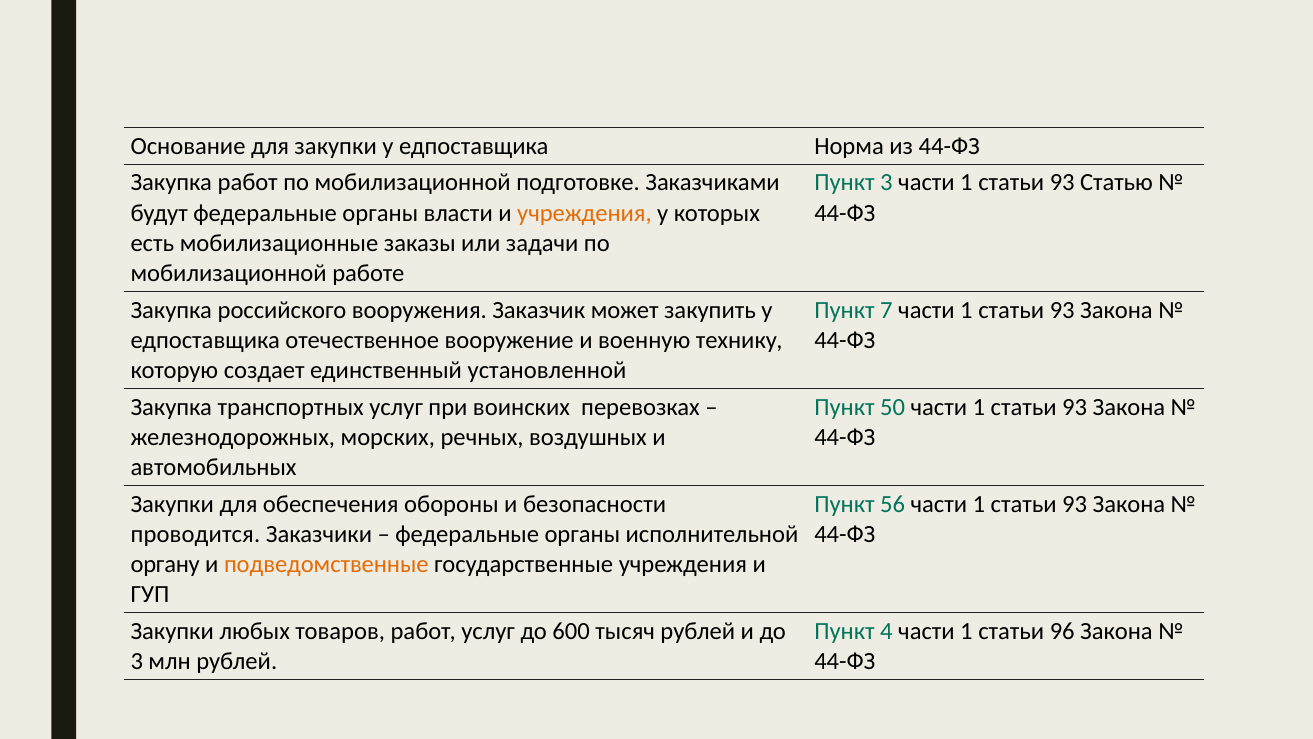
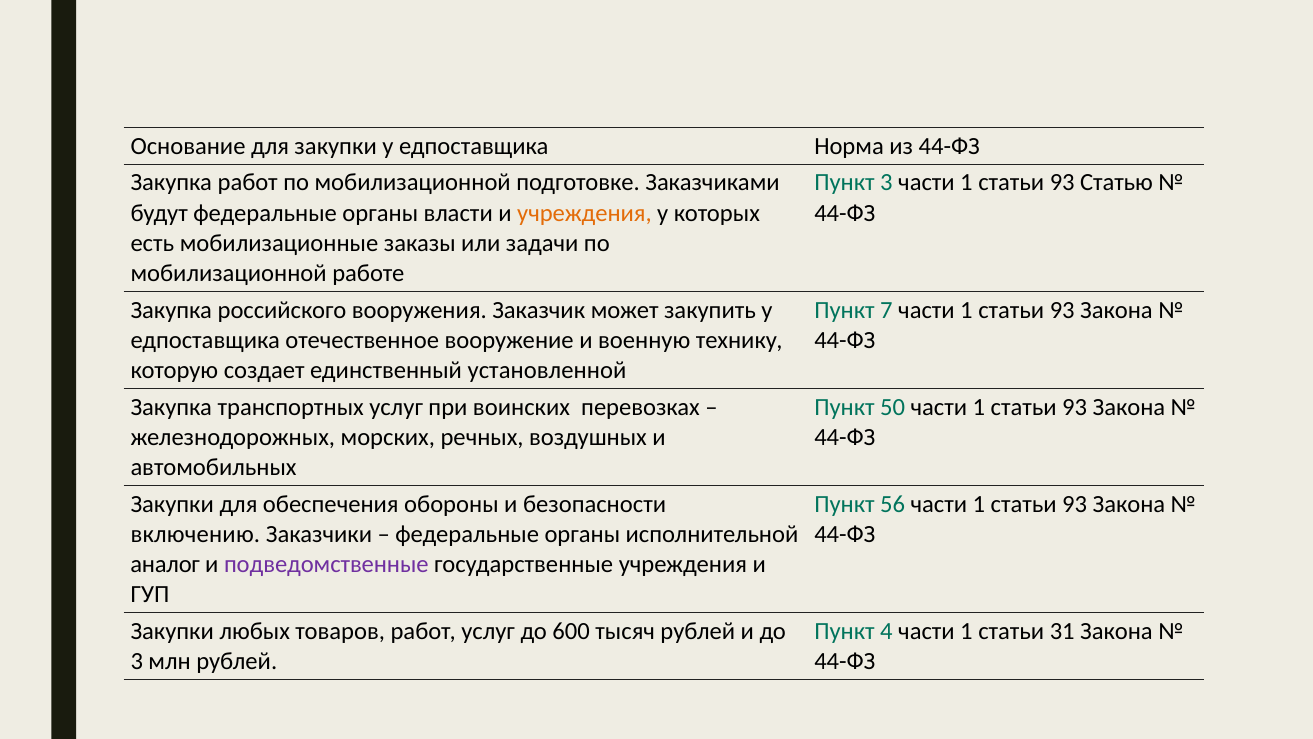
проводится: проводится -> включению
органу: органу -> аналог
подведомственные colour: orange -> purple
96: 96 -> 31
